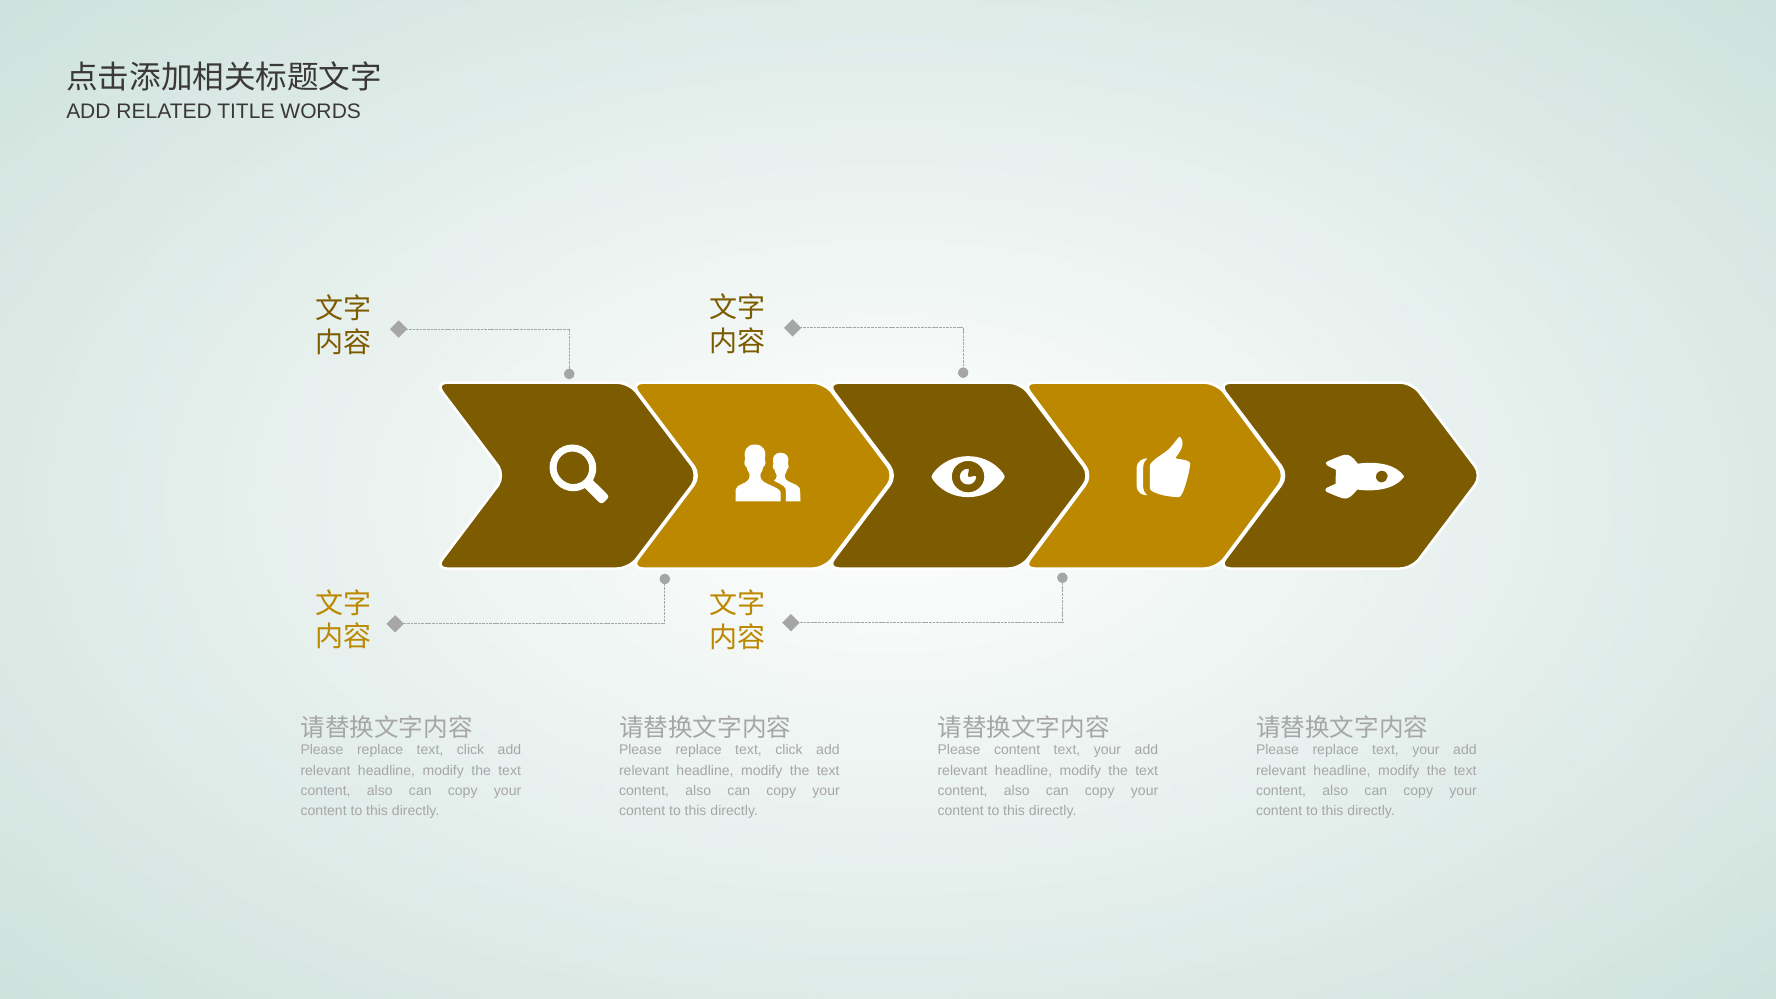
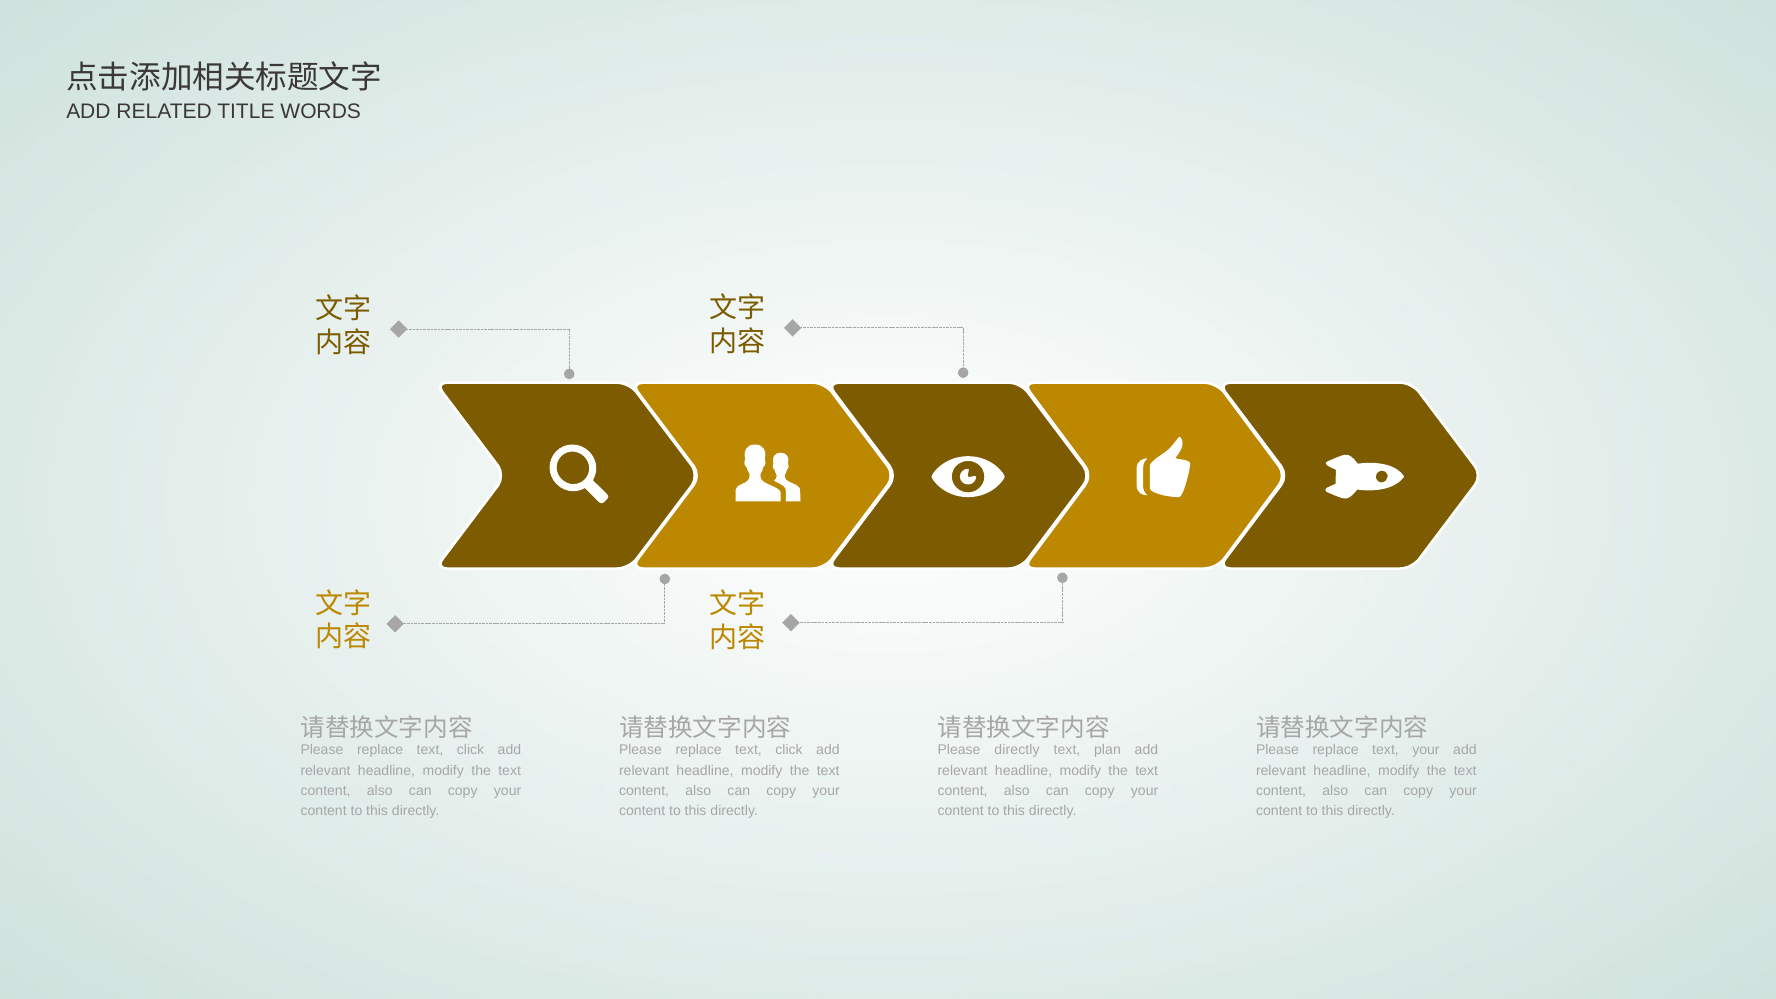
Please content: content -> directly
your at (1108, 750): your -> plan
